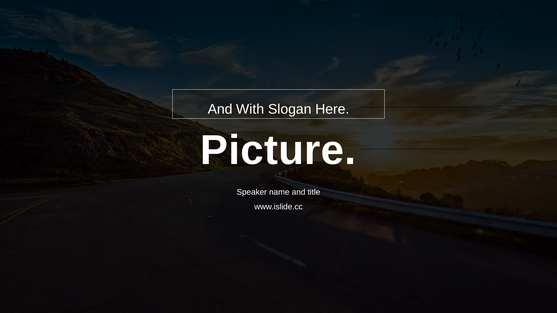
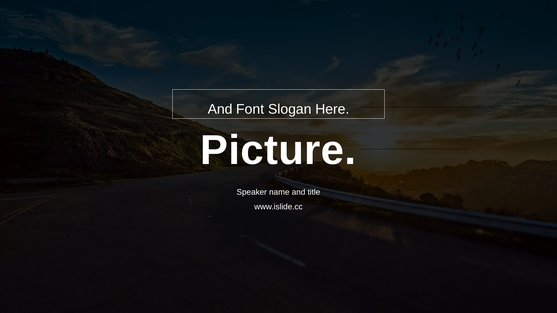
With: With -> Font
